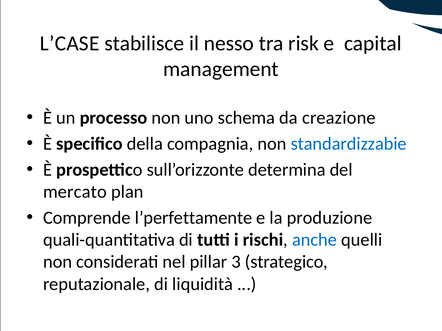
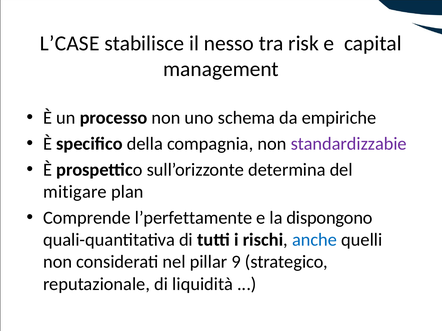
creazione: creazione -> empiriche
standardizzabie colour: blue -> purple
mercato: mercato -> mitigare
produzione: produzione -> dispongono
3: 3 -> 9
